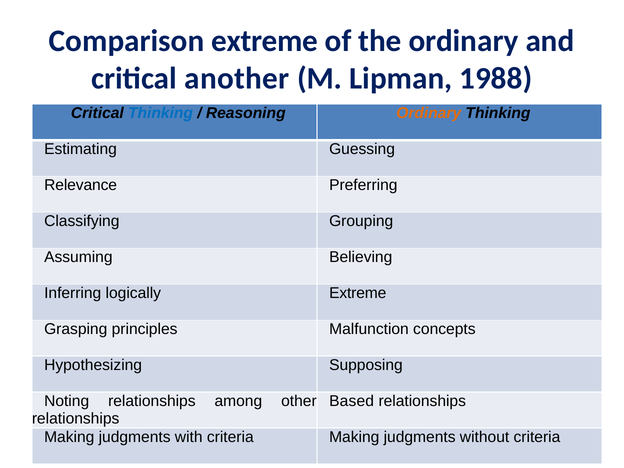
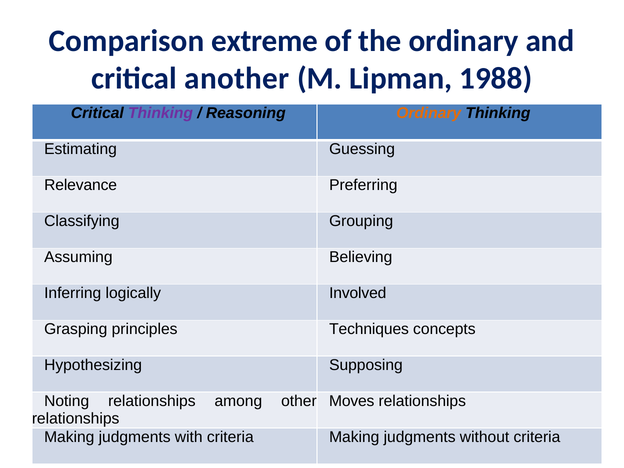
Thinking at (161, 113) colour: blue -> purple
logically Extreme: Extreme -> Involved
Malfunction: Malfunction -> Techniques
Based: Based -> Moves
